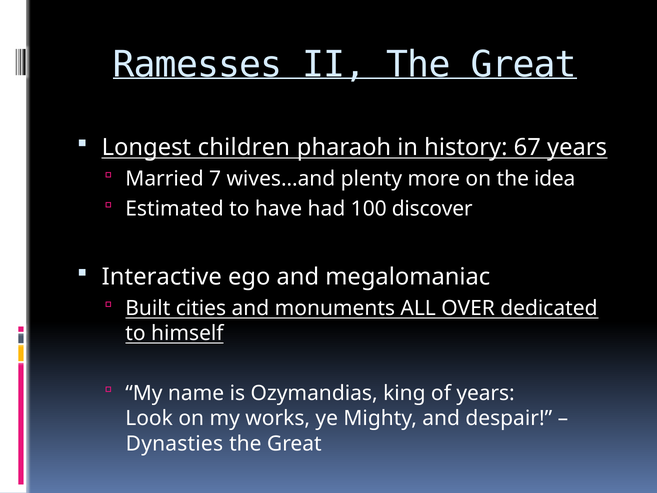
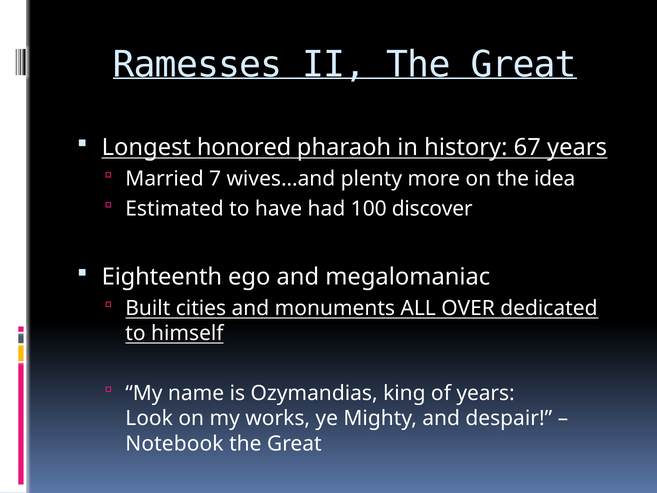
children: children -> honored
Interactive: Interactive -> Eighteenth
Dynasties: Dynasties -> Notebook
